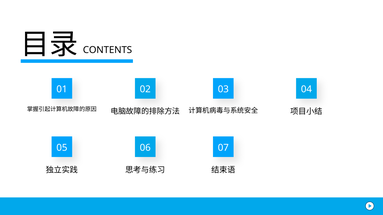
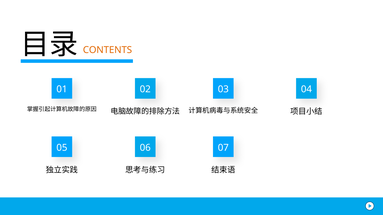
CONTENTS colour: black -> orange
